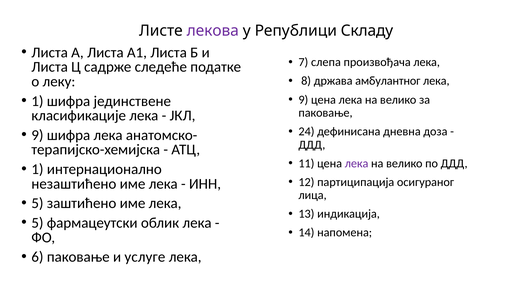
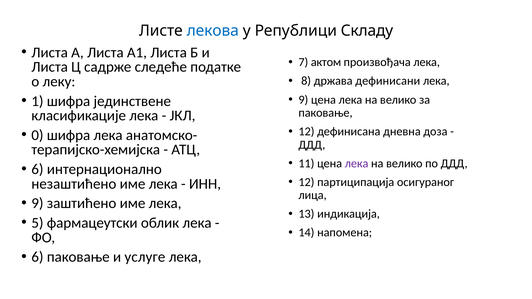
лекова colour: purple -> blue
слепа: слепа -> актом
амбулантног: амбулантног -> дефинисани
24 at (306, 132): 24 -> 12
9 at (37, 135): 9 -> 0
1 at (37, 169): 1 -> 6
5 at (37, 203): 5 -> 9
